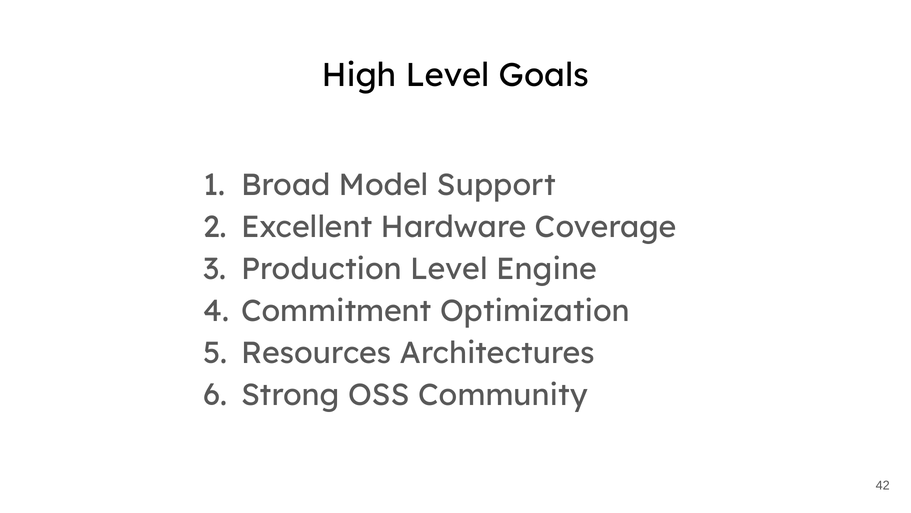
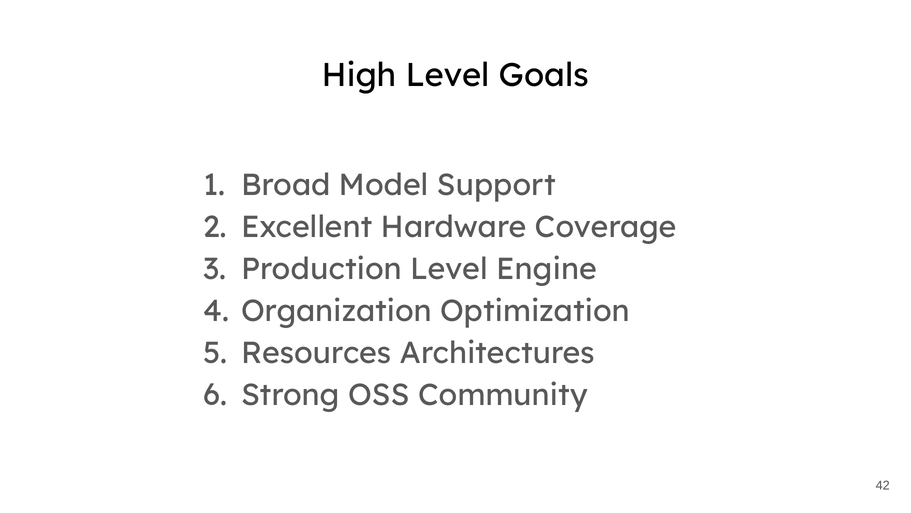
Commitment: Commitment -> Organization
